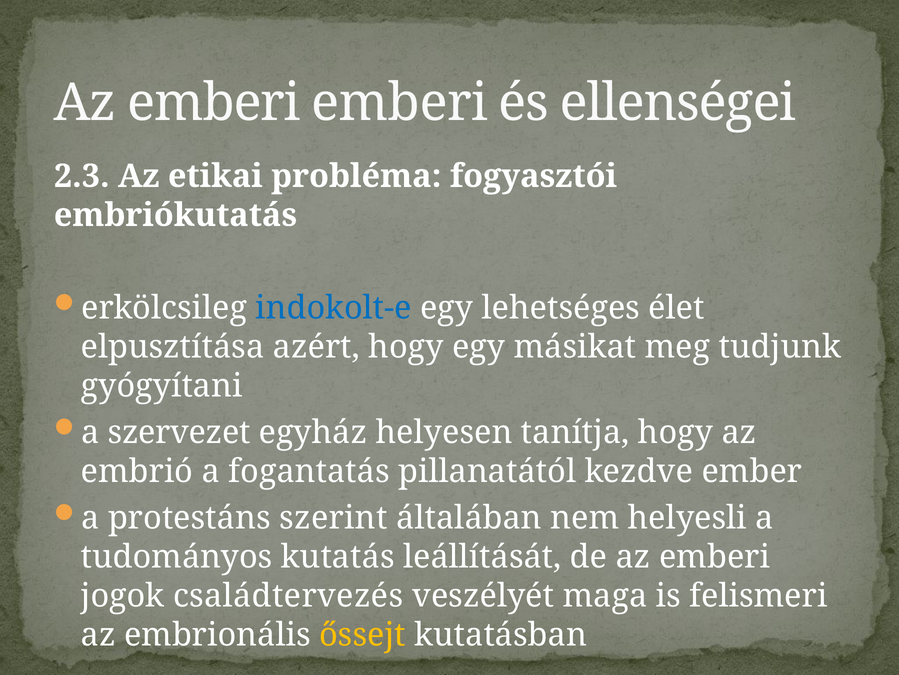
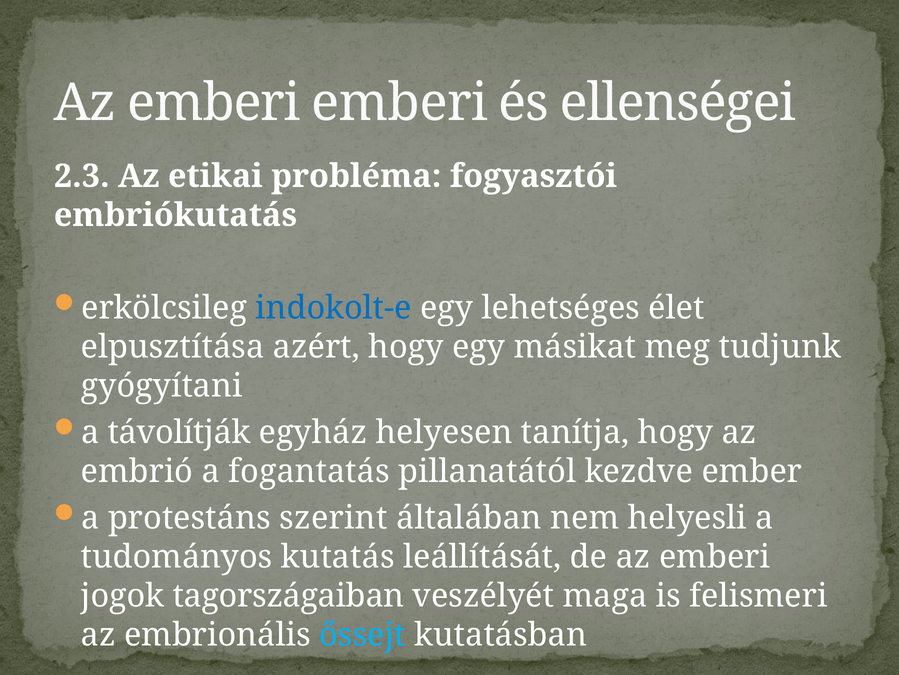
szervezet: szervezet -> távolítják
családtervezés: családtervezés -> tagországaiban
őssejt colour: yellow -> light blue
